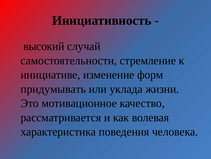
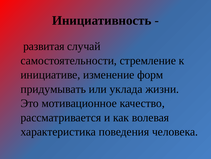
высокий: высокий -> развитая
